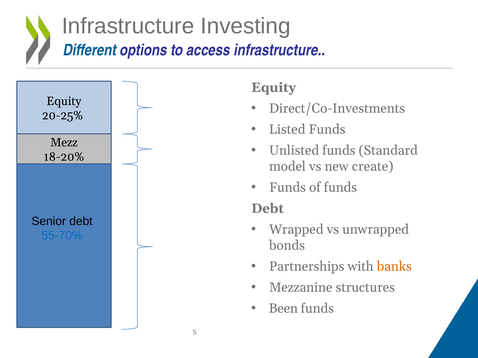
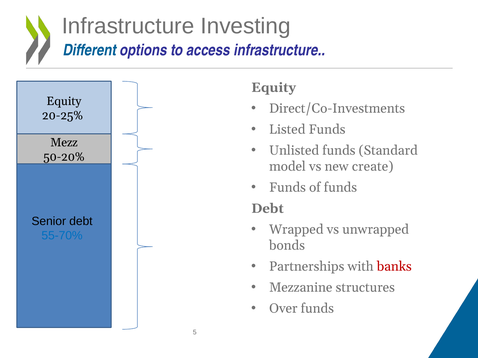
18-20%: 18-20% -> 50-20%
banks colour: orange -> red
Been: Been -> Over
